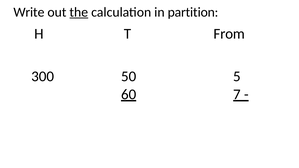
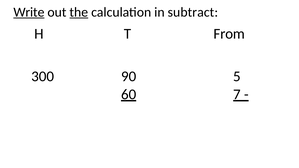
Write underline: none -> present
partition: partition -> subtract
50: 50 -> 90
